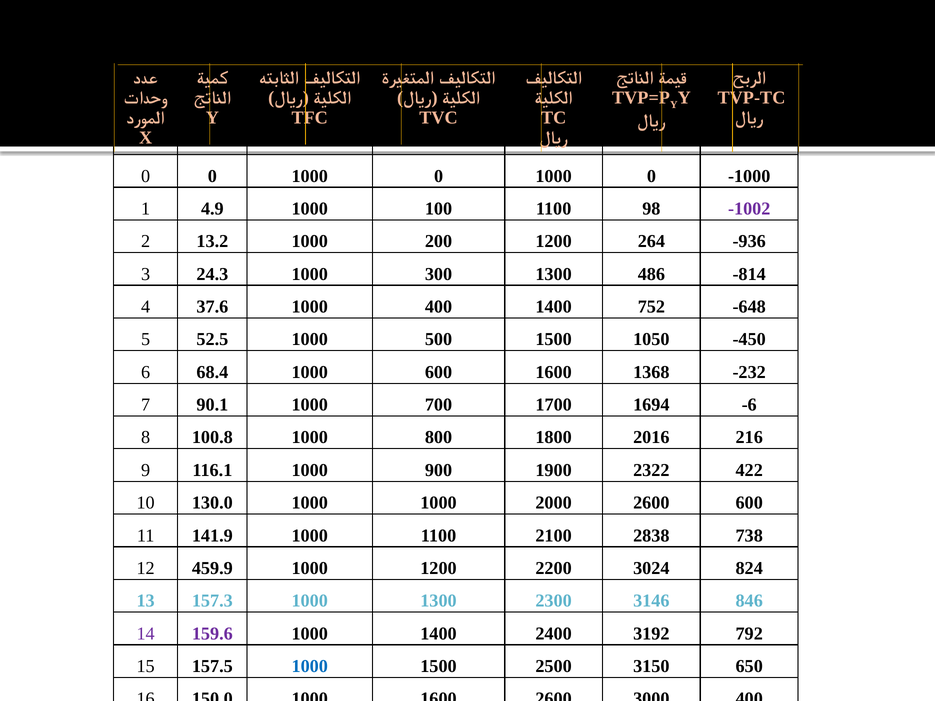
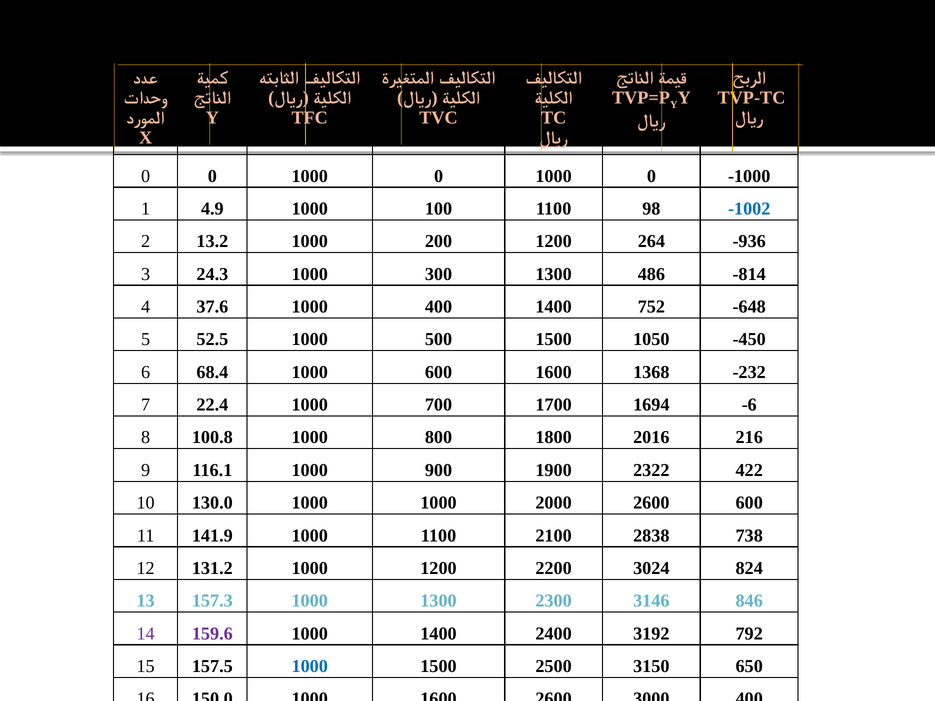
-1002 colour: purple -> blue
90.1: 90.1 -> 22.4
459.9: 459.9 -> 131.2
